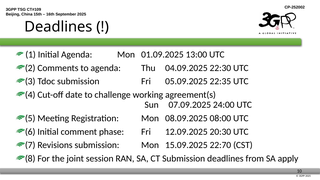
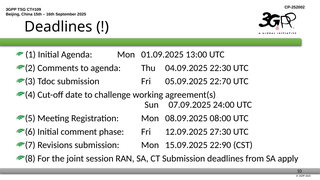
22:35: 22:35 -> 22:70
20:30: 20:30 -> 27:30
22:70: 22:70 -> 22:90
